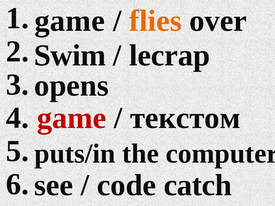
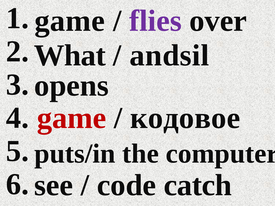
flies colour: orange -> purple
Swim: Swim -> What
lecrap: lecrap -> andsil
текстом: текстом -> кодовое
